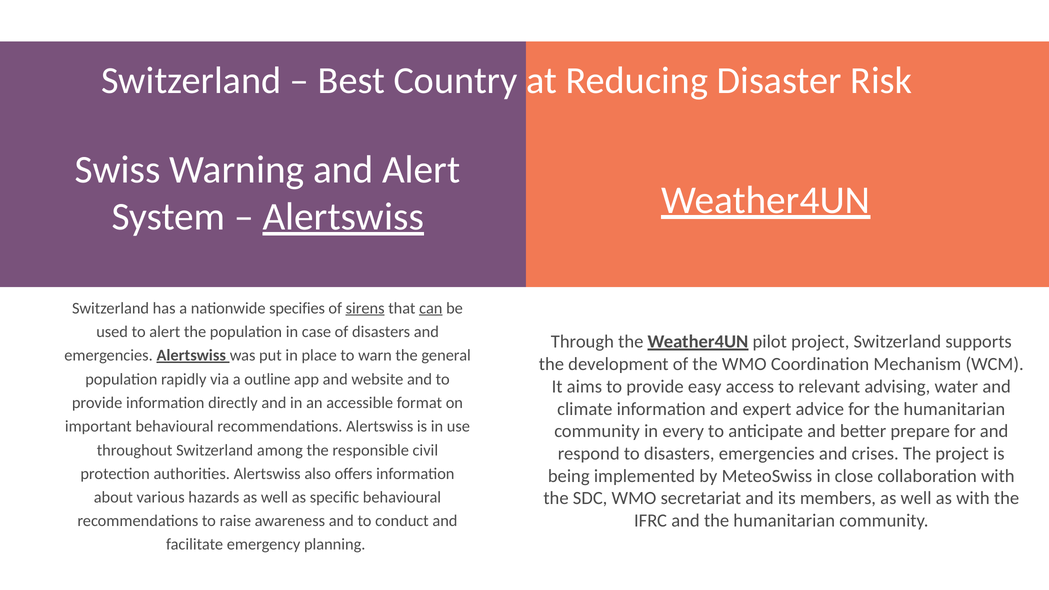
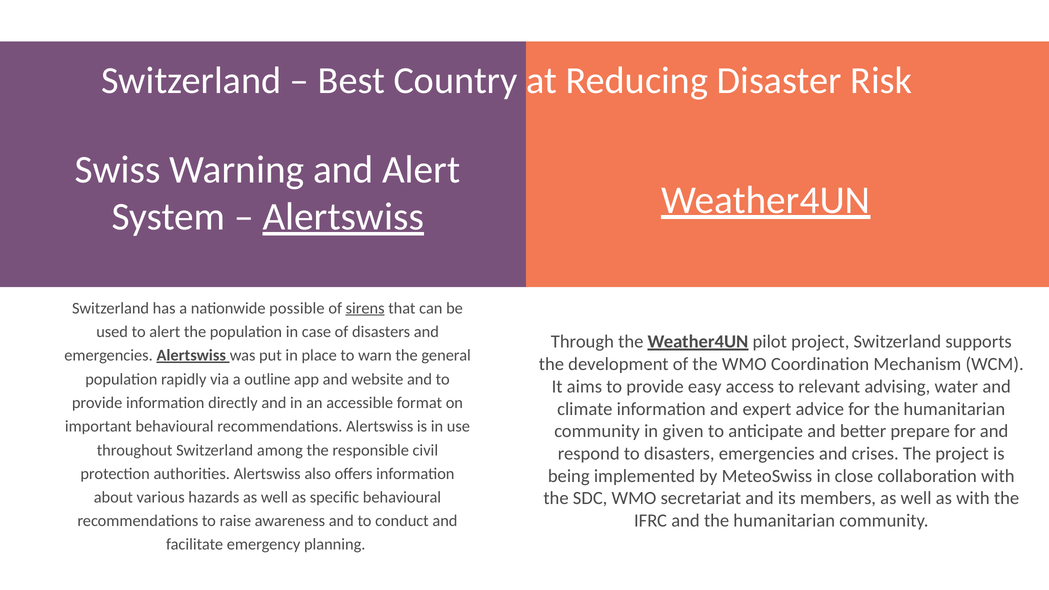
specifies: specifies -> possible
can underline: present -> none
every: every -> given
